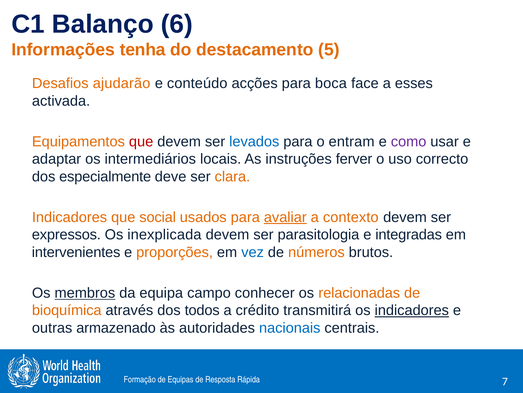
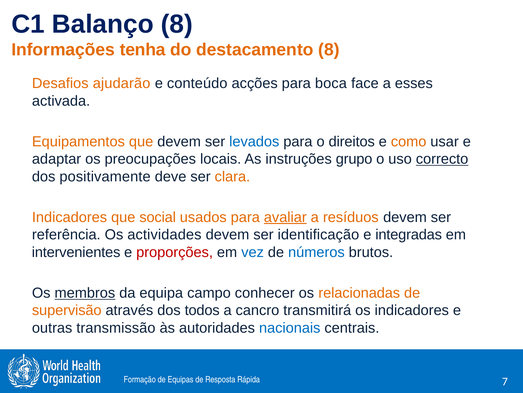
Balanço 6: 6 -> 8
destacamento 5: 5 -> 8
que at (141, 141) colour: red -> orange
entram: entram -> direitos
como colour: purple -> orange
intermediários: intermediários -> preocupações
ferver: ferver -> grupo
correcto underline: none -> present
especialmente: especialmente -> positivamente
contexto: contexto -> resíduos
expressos: expressos -> referência
inexplicada: inexplicada -> actividades
parasitologia: parasitologia -> identificação
proporções colour: orange -> red
números colour: orange -> blue
bioquímica: bioquímica -> supervisão
crédito: crédito -> cancro
indicadores at (412, 310) underline: present -> none
armazenado: armazenado -> transmissão
